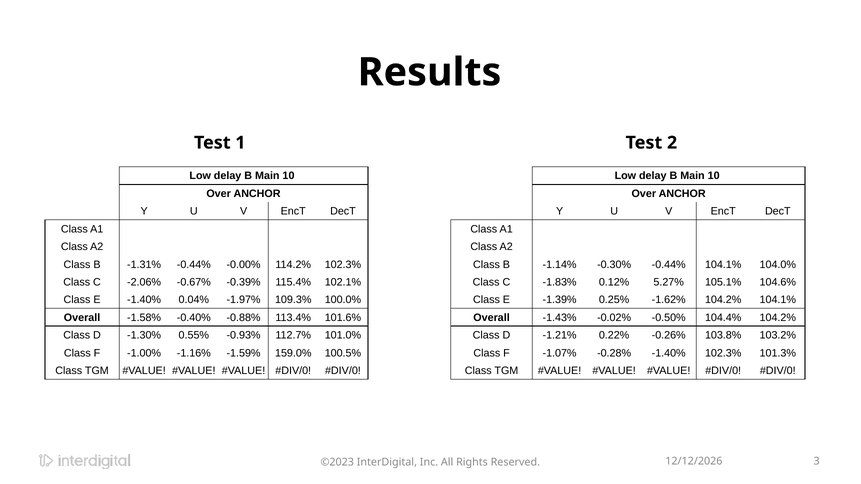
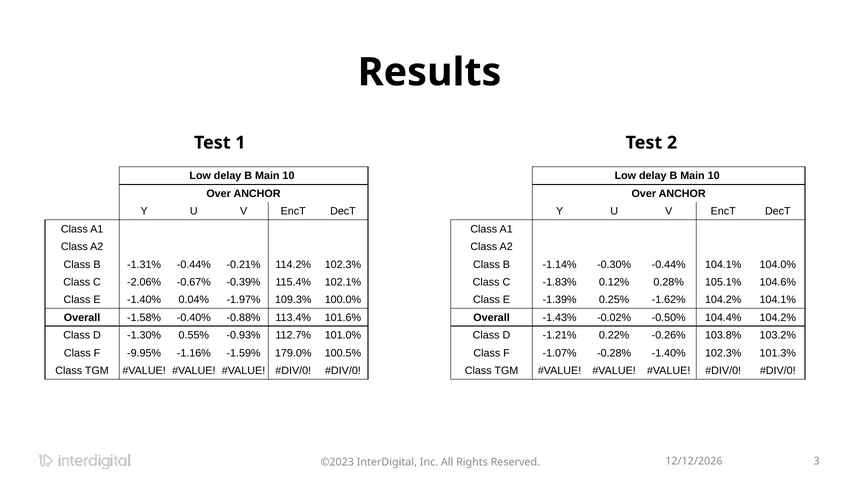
-0.00%: -0.00% -> -0.21%
5.27%: 5.27% -> 0.28%
-1.00%: -1.00% -> -9.95%
159.0%: 159.0% -> 179.0%
